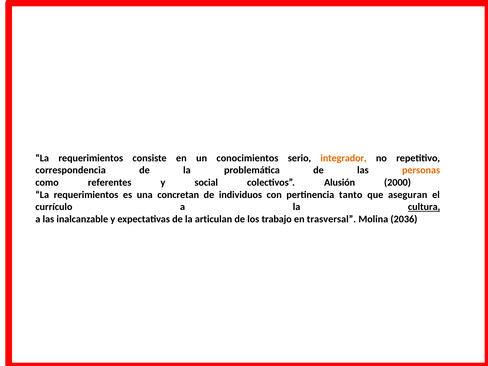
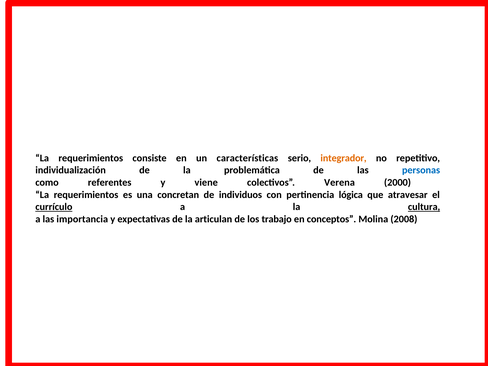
conocimientos: conocimientos -> características
correspondencia: correspondencia -> individualización
personas colour: orange -> blue
social: social -> viene
Alusión: Alusión -> Verena
tanto: tanto -> lógica
aseguran: aseguran -> atravesar
currículo underline: none -> present
inalcanzable: inalcanzable -> importancia
trasversal: trasversal -> conceptos
2036: 2036 -> 2008
